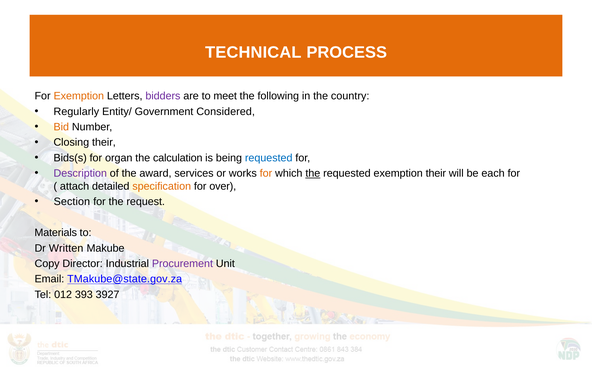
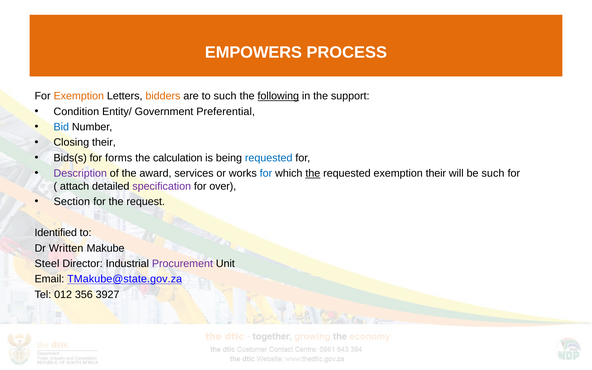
TECHNICAL: TECHNICAL -> EMPOWERS
bidders colour: purple -> orange
to meet: meet -> such
following underline: none -> present
country: country -> support
Regularly: Regularly -> Condition
Considered: Considered -> Preferential
Bid colour: orange -> blue
organ: organ -> forms
for at (266, 173) colour: orange -> blue
be each: each -> such
specification colour: orange -> purple
Materials: Materials -> Identified
Copy: Copy -> Steel
393: 393 -> 356
